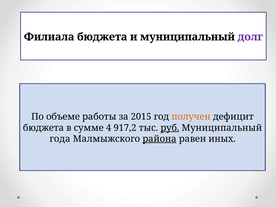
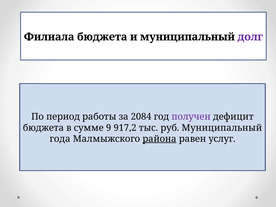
объеме: объеме -> период
2015: 2015 -> 2084
получен colour: orange -> purple
4: 4 -> 9
руб underline: present -> none
иных: иных -> услуг
